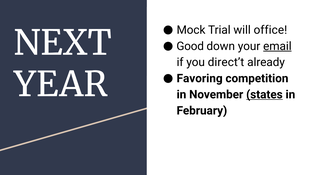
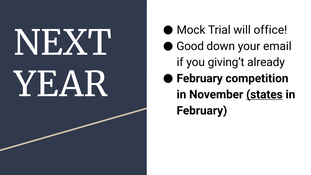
email underline: present -> none
direct’t: direct’t -> giving’t
Favoring at (200, 78): Favoring -> February
